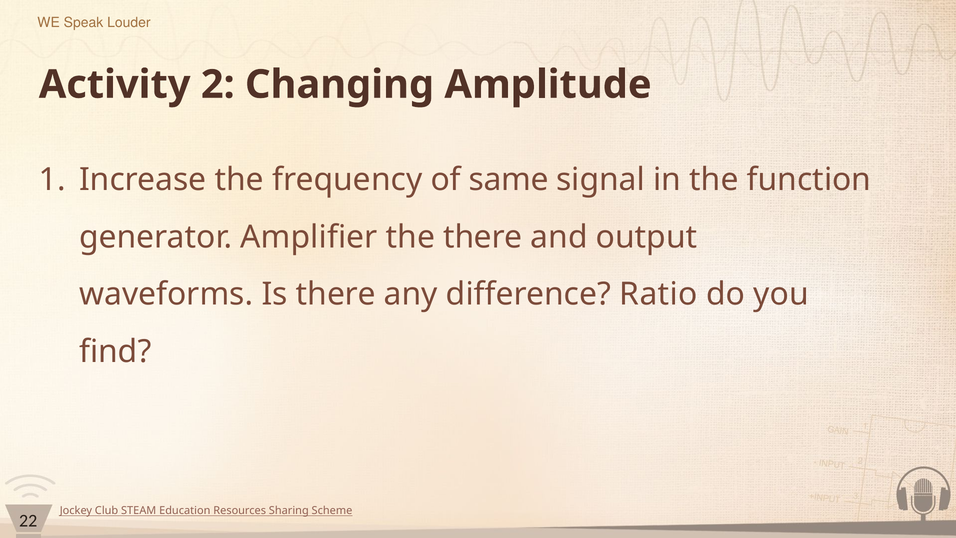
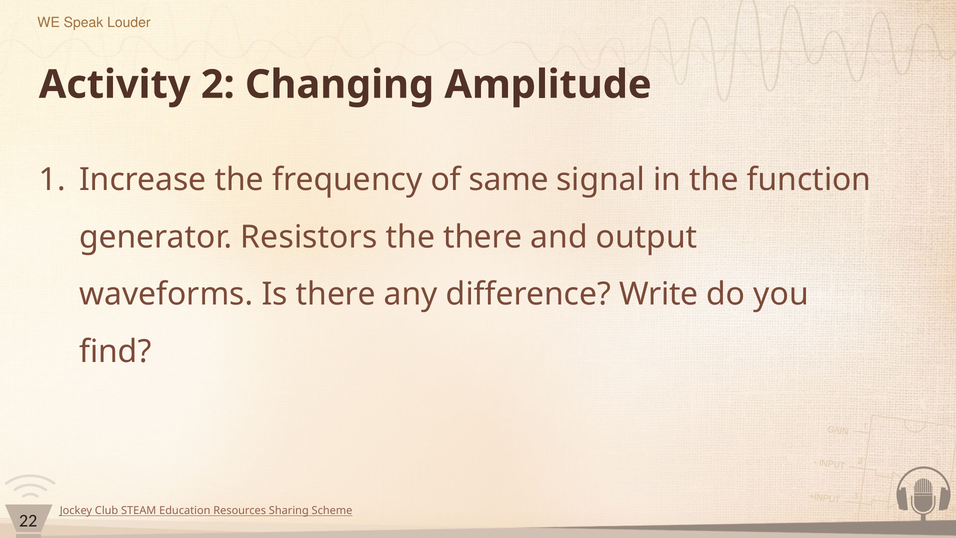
Amplifier: Amplifier -> Resistors
Ratio: Ratio -> Write
